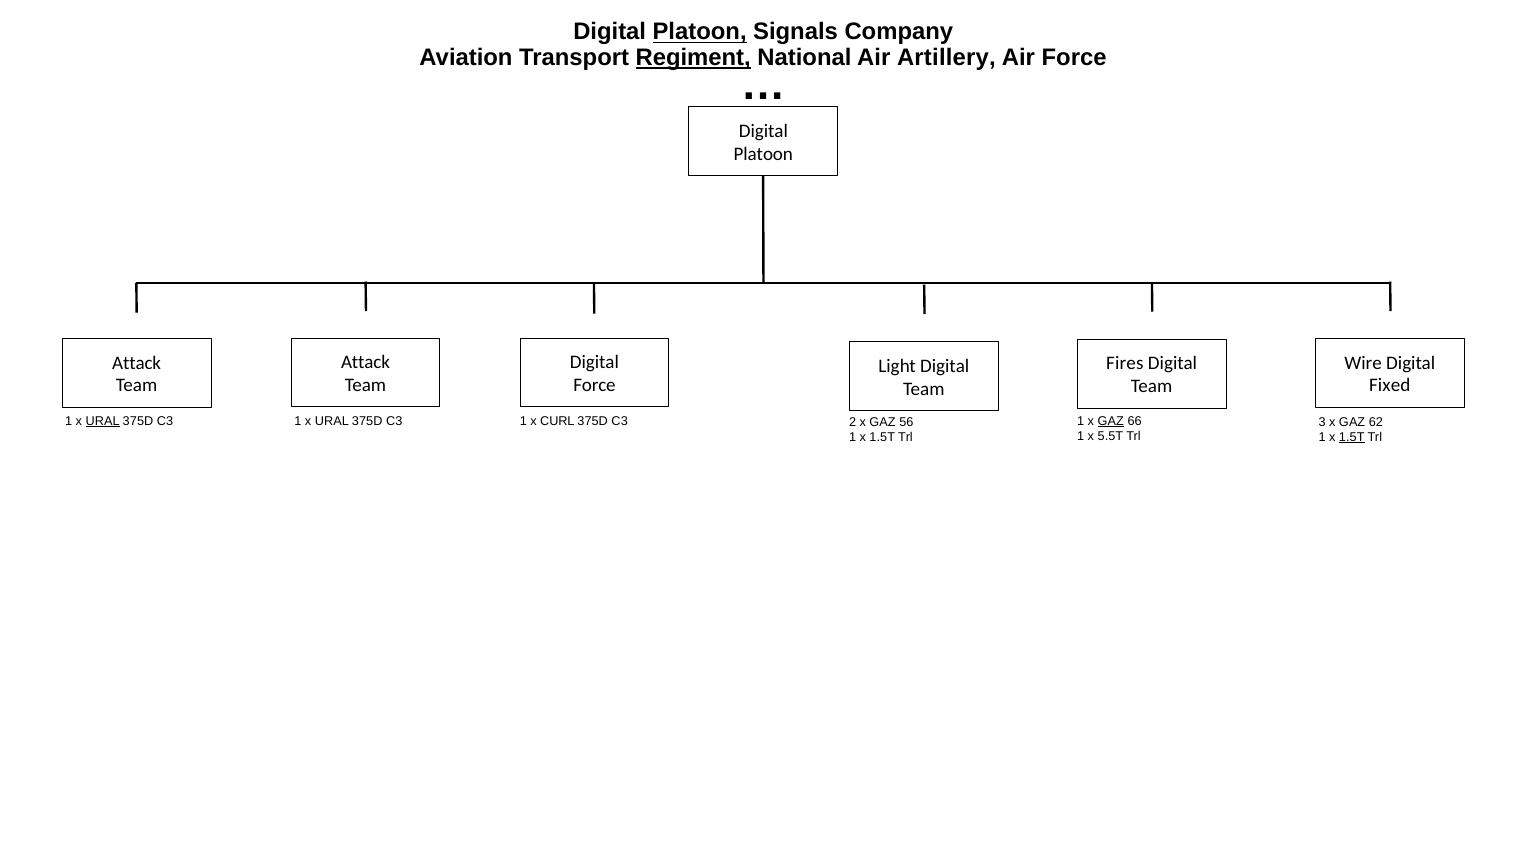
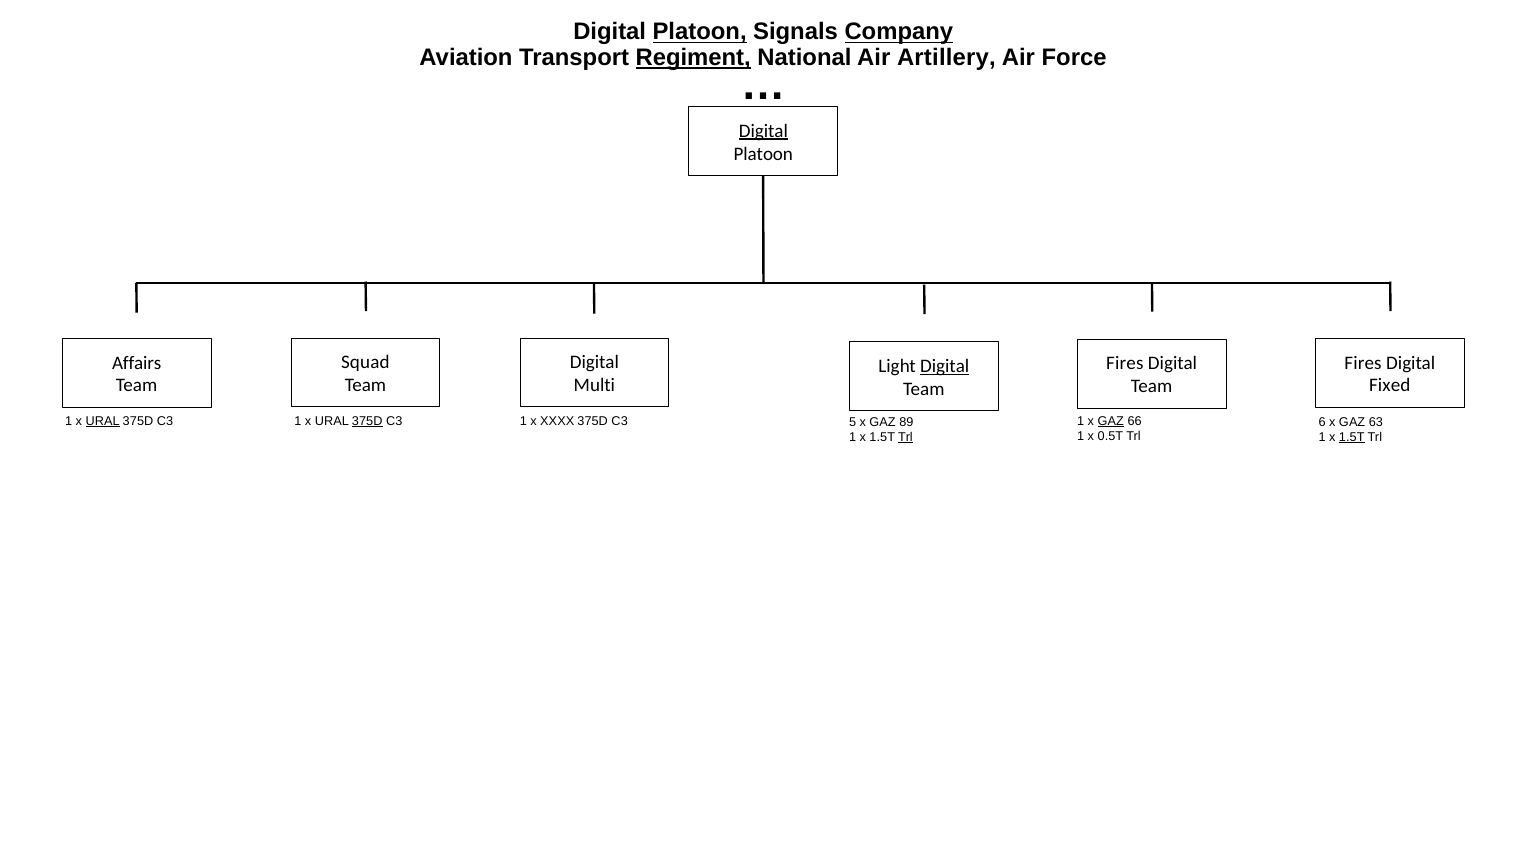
Company underline: none -> present
Digital at (763, 131) underline: none -> present
Attack at (366, 362): Attack -> Squad
Attack at (137, 363): Attack -> Affairs
Wire at (1363, 363): Wire -> Fires
Digital at (945, 366) underline: none -> present
Force at (595, 385): Force -> Multi
375D at (367, 421) underline: none -> present
CURL: CURL -> XXXX
2: 2 -> 5
56: 56 -> 89
3: 3 -> 6
62: 62 -> 63
5.5T: 5.5T -> 0.5T
Trl at (905, 437) underline: none -> present
